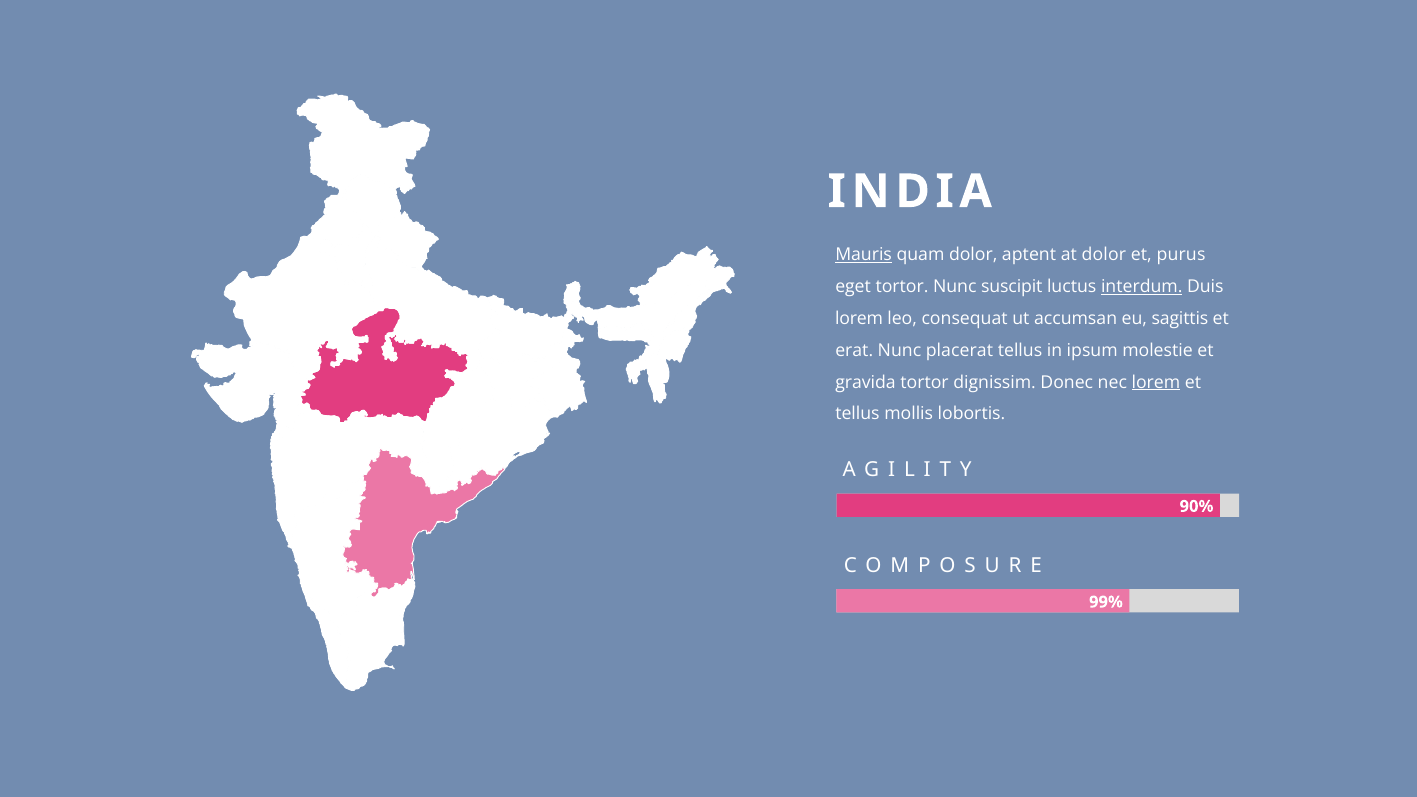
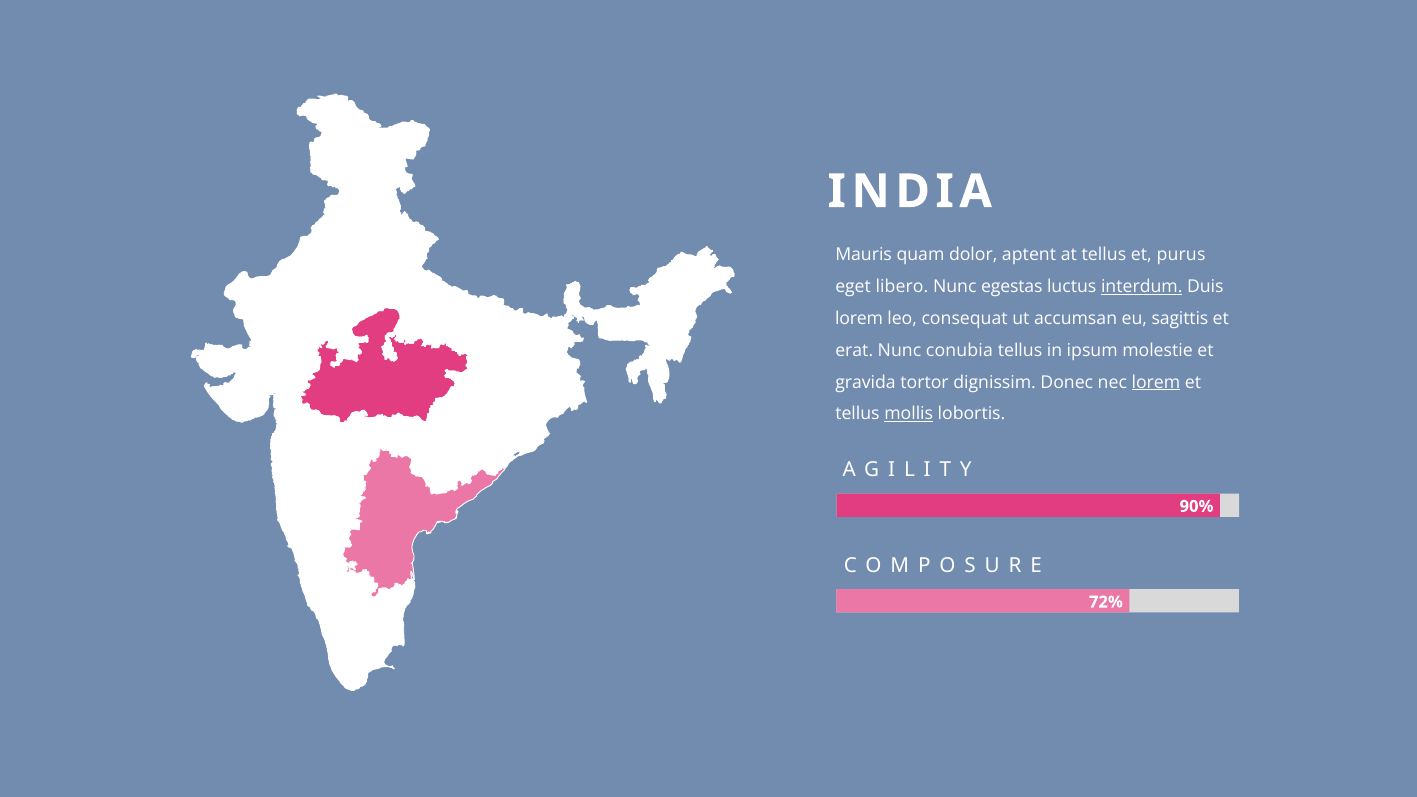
Mauris underline: present -> none
at dolor: dolor -> tellus
eget tortor: tortor -> libero
suscipit: suscipit -> egestas
placerat: placerat -> conubia
mollis underline: none -> present
99%: 99% -> 72%
